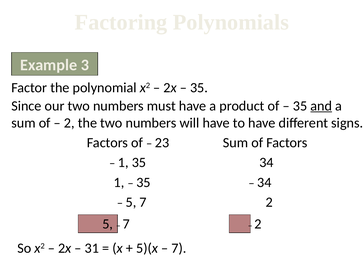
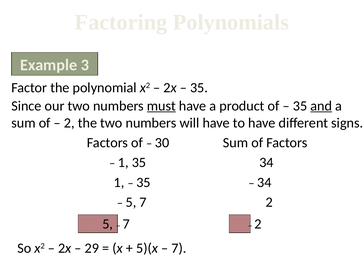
must underline: none -> present
23: 23 -> 30
31: 31 -> 29
